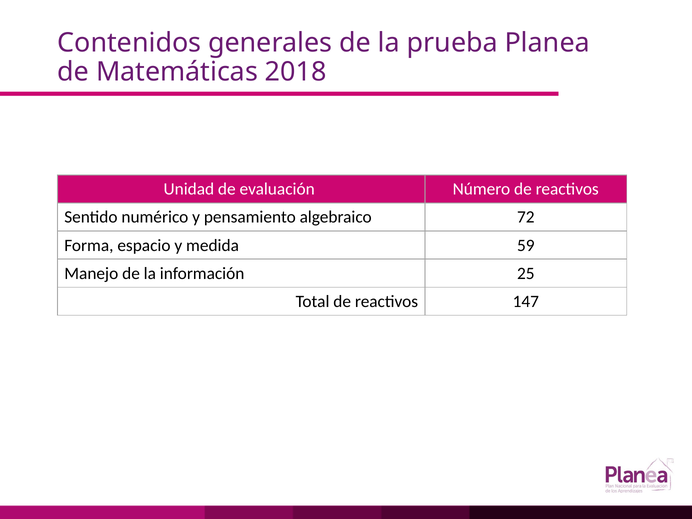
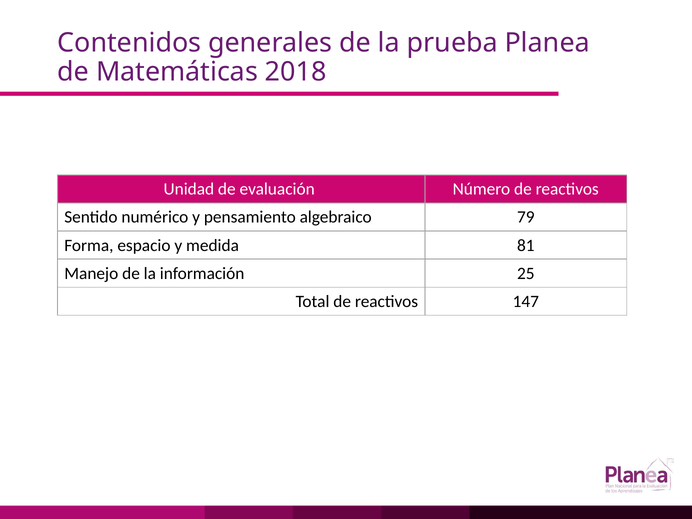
72: 72 -> 79
59: 59 -> 81
